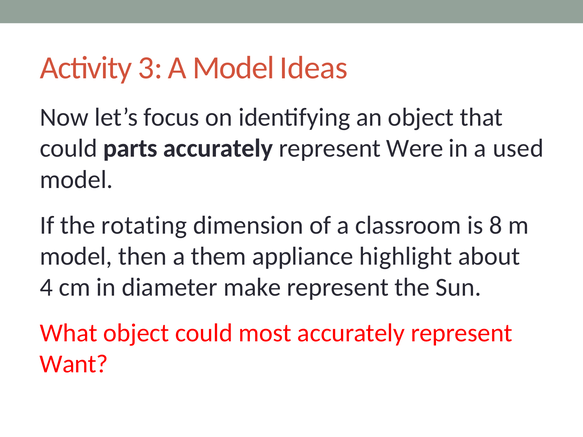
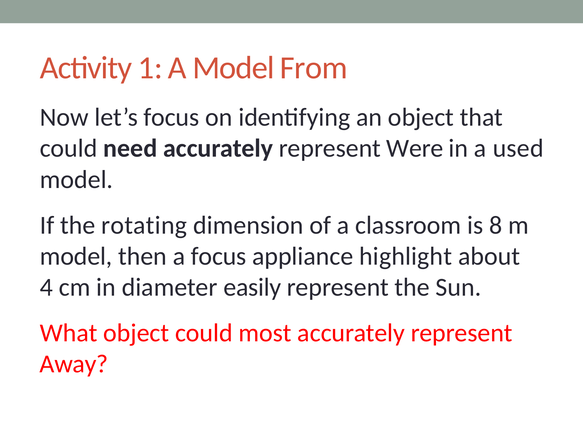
3: 3 -> 1
Ideas: Ideas -> From
parts: parts -> need
a them: them -> focus
make: make -> easily
Want: Want -> Away
